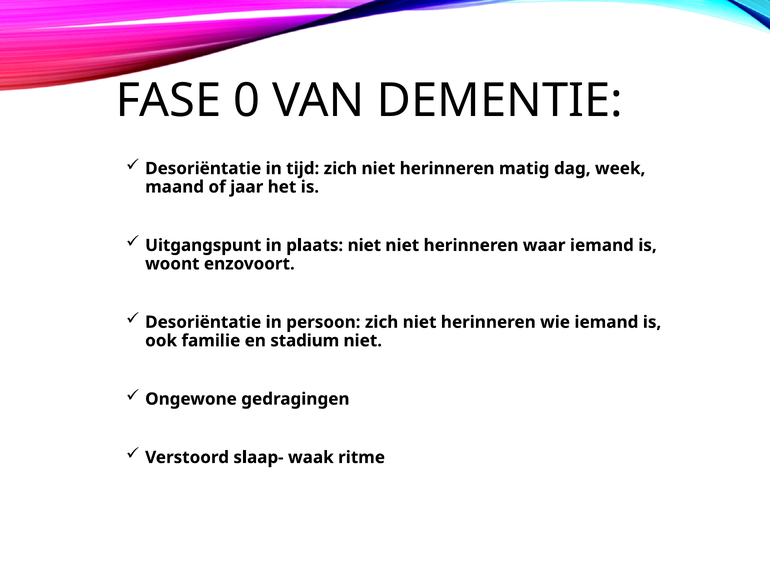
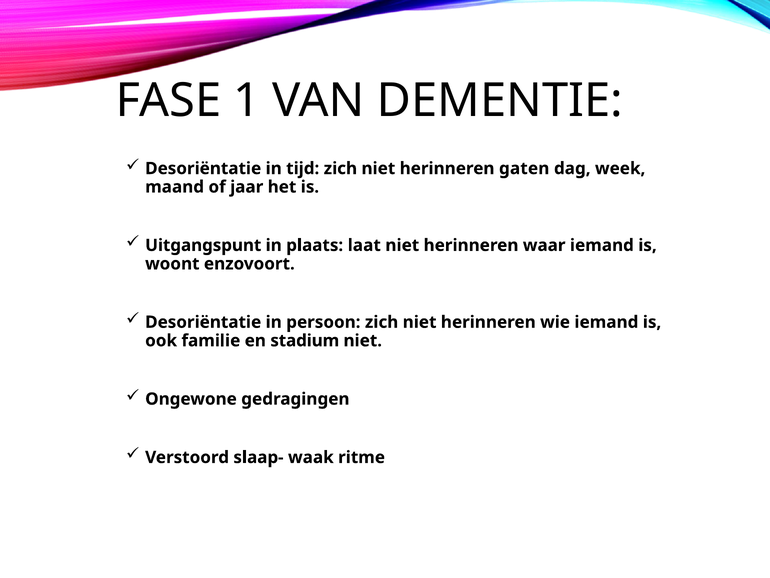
0: 0 -> 1
matig: matig -> gaten
plaats niet: niet -> laat
